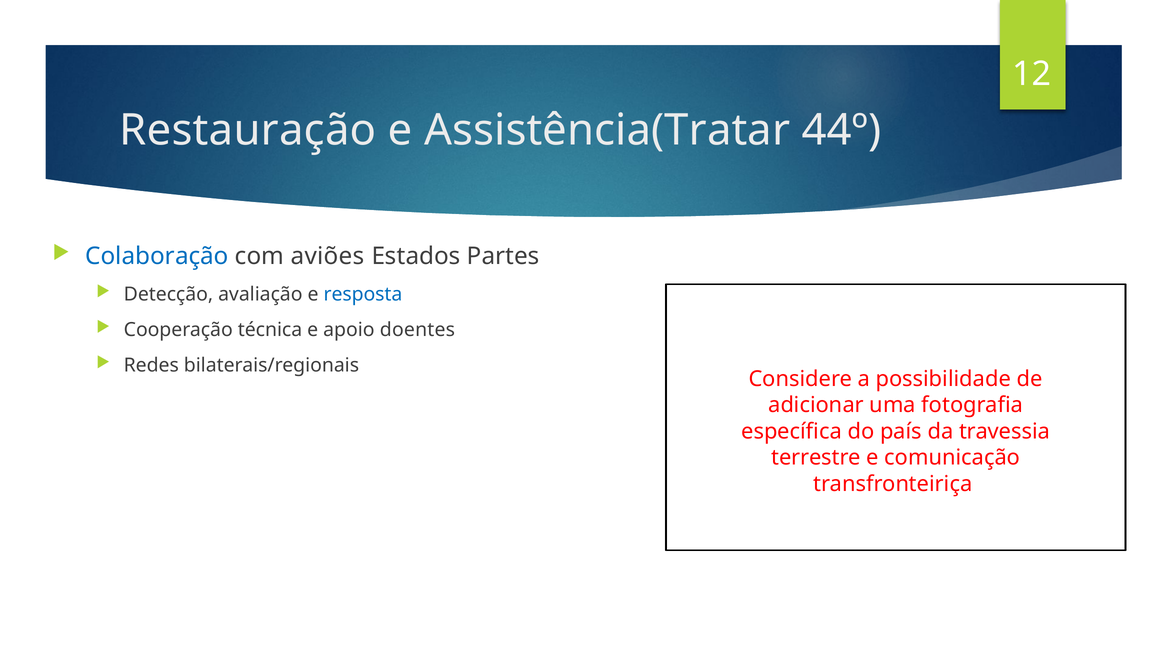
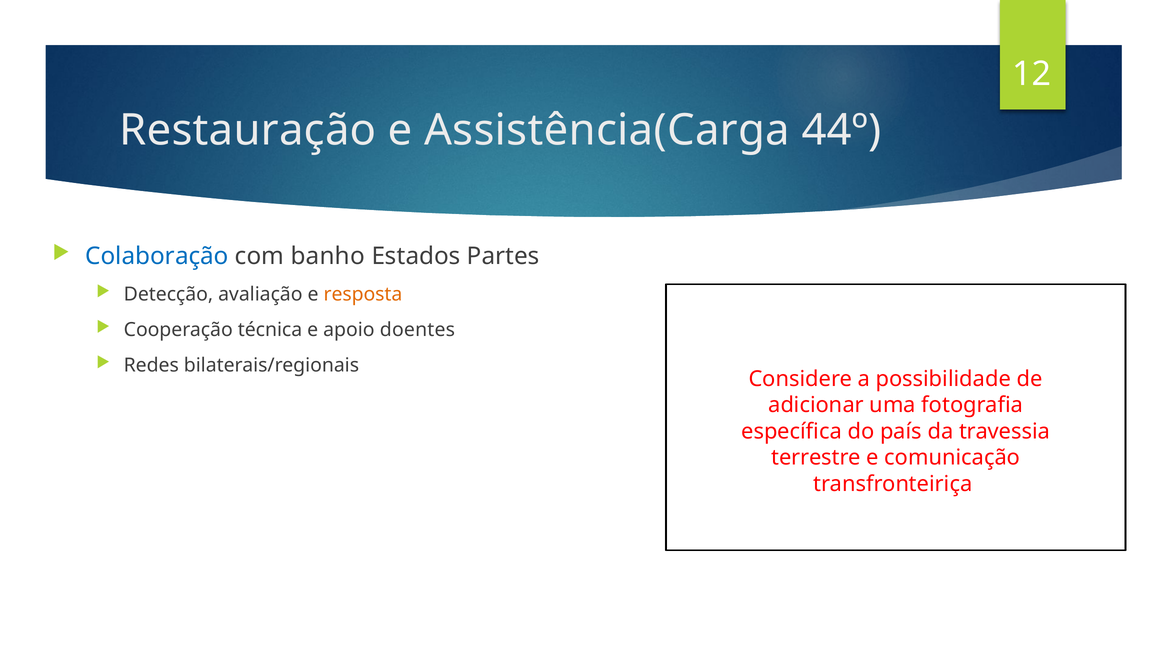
Assistência(Tratar: Assistência(Tratar -> Assistência(Carga
aviões: aviões -> banho
resposta colour: blue -> orange
